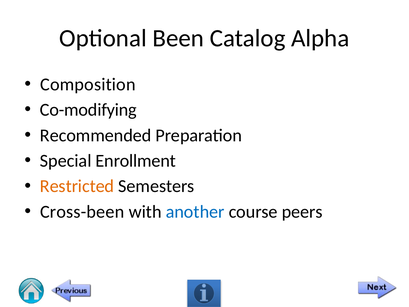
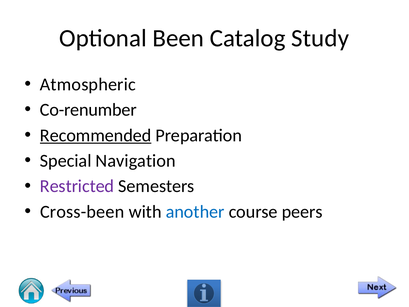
Alpha: Alpha -> Study
Composition: Composition -> Atmospheric
Co-modifying: Co-modifying -> Co-renumber
Recommended underline: none -> present
Enrollment: Enrollment -> Navigation
Restricted colour: orange -> purple
